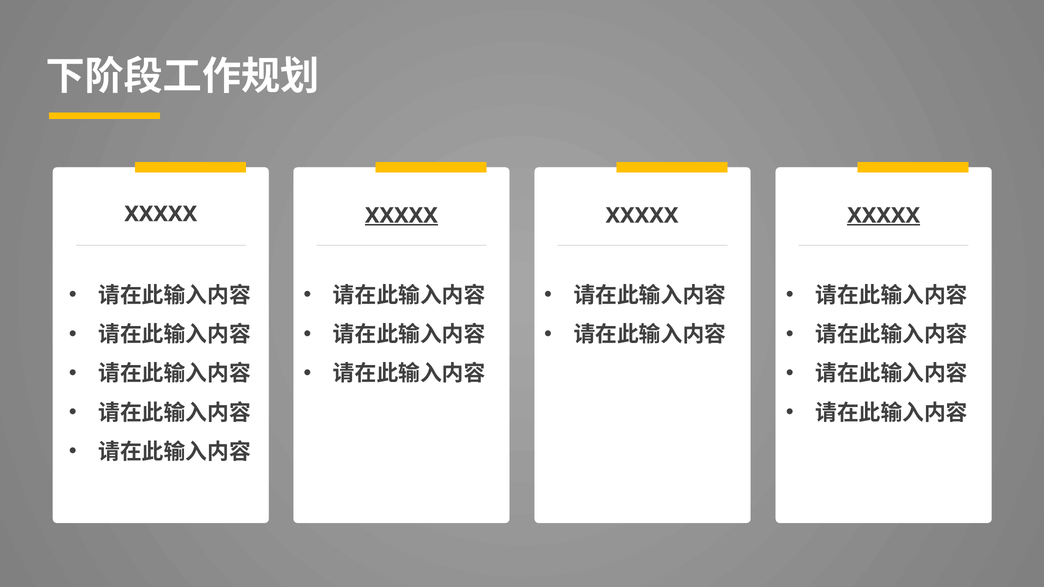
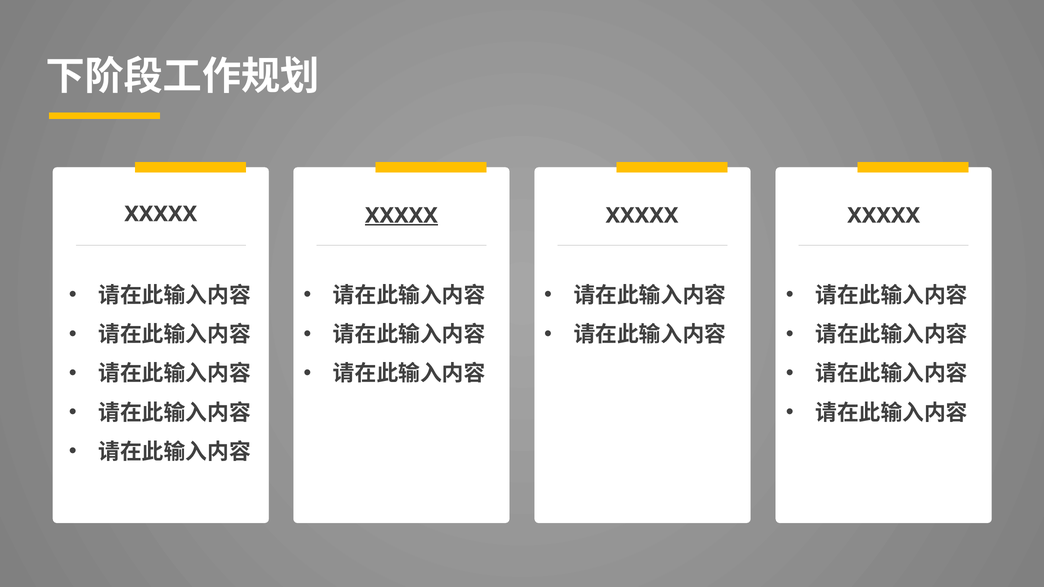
XXXXX at (884, 216) underline: present -> none
